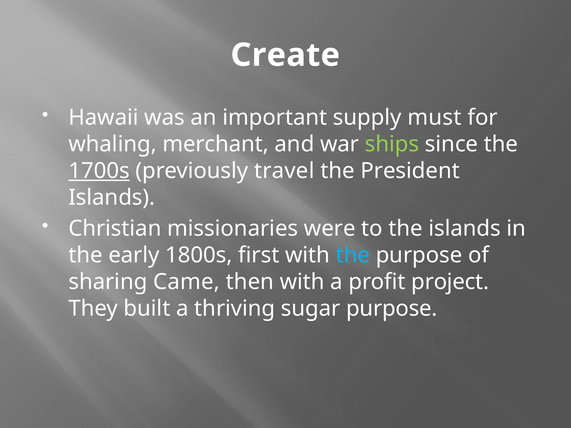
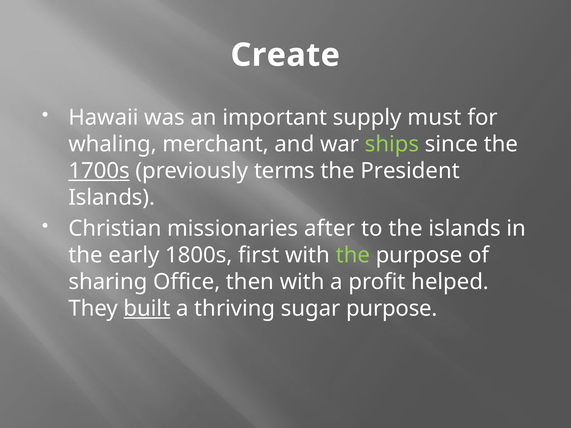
travel: travel -> terms
were: were -> after
the at (353, 255) colour: light blue -> light green
Came: Came -> Office
project: project -> helped
built underline: none -> present
